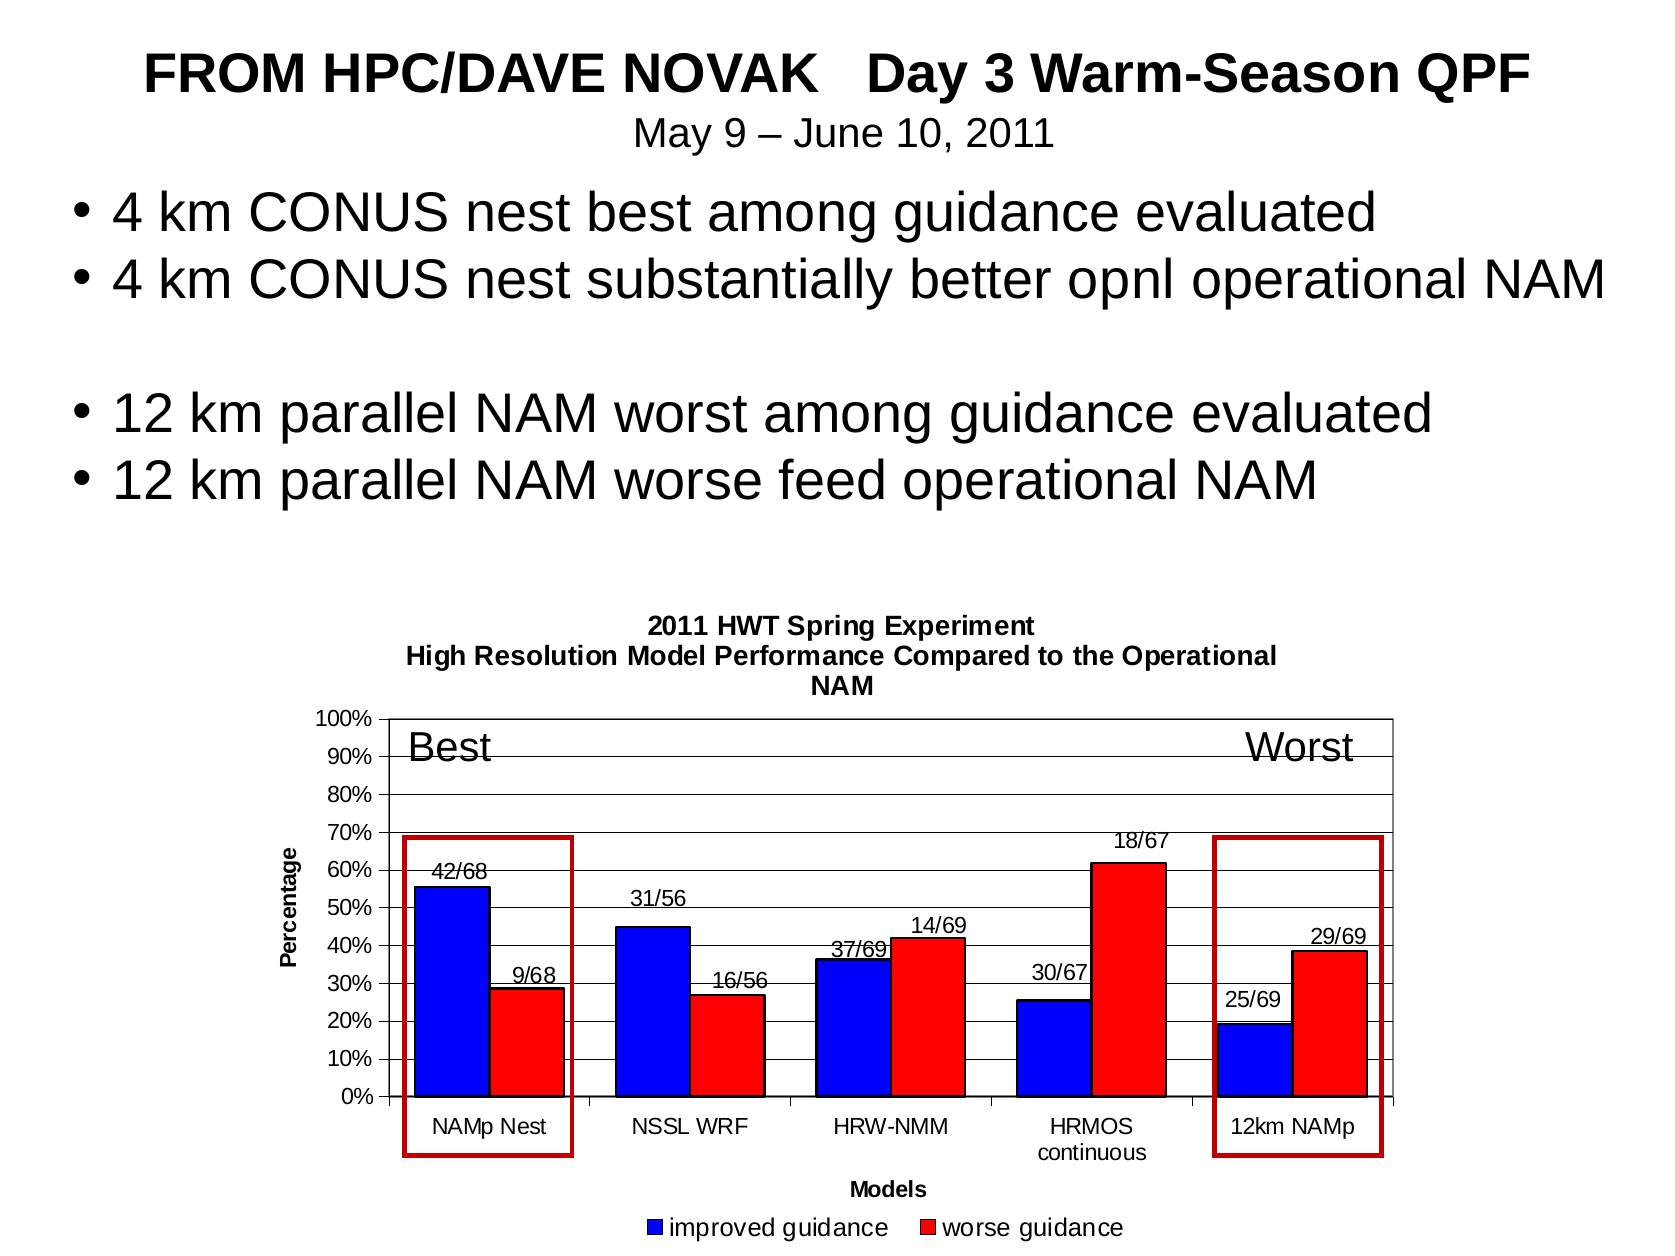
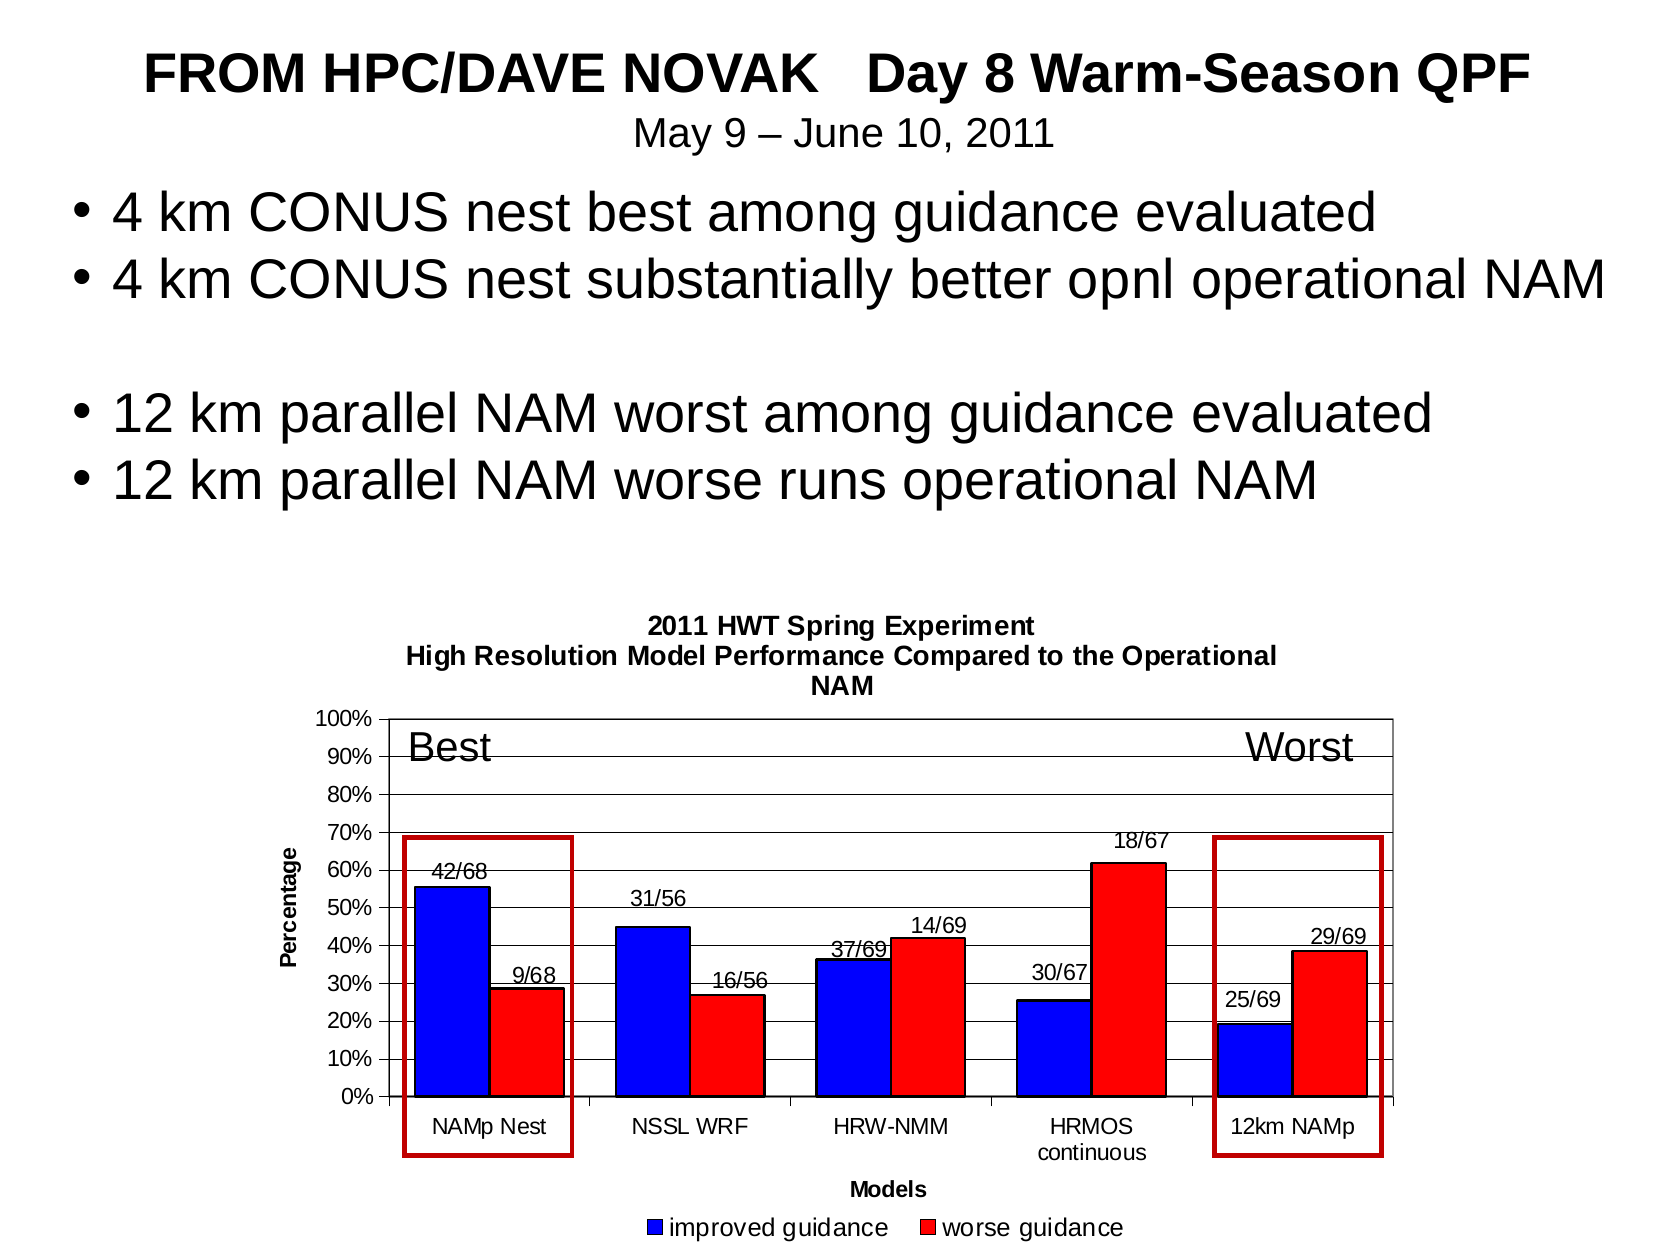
3: 3 -> 8
feed: feed -> runs
